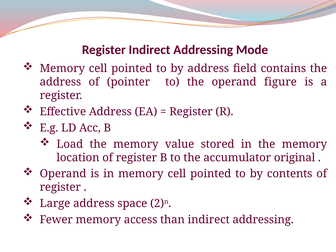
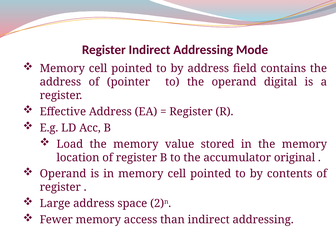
figure: figure -> digital
